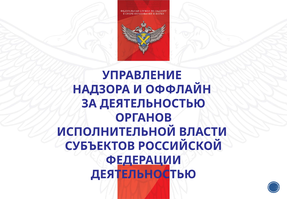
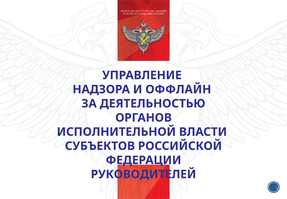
ДЕЯТЕЛЬНОСТЬЮ at (143, 174): ДЕЯТЕЛЬНОСТЬЮ -> РУКОВОДИТЕЛЕЙ
